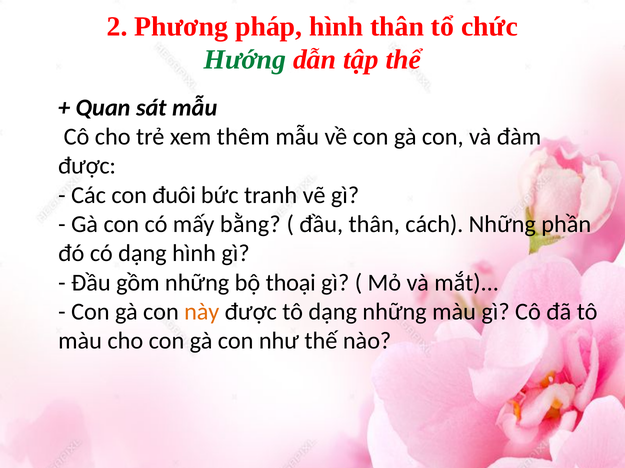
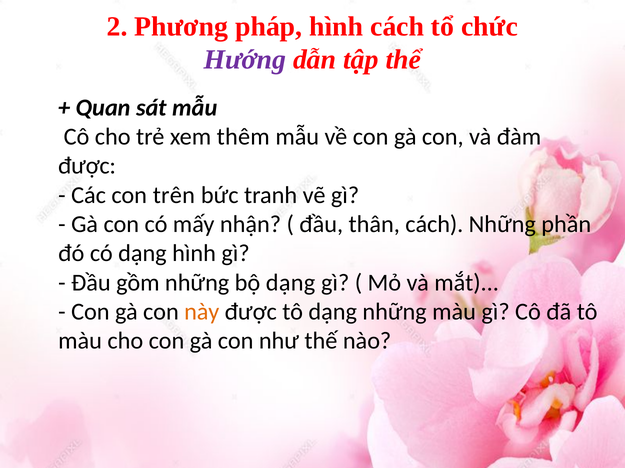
hình thân: thân -> cách
Hướng colour: green -> purple
đuôi: đuôi -> trên
bằng: bằng -> nhận
bộ thoại: thoại -> dạng
